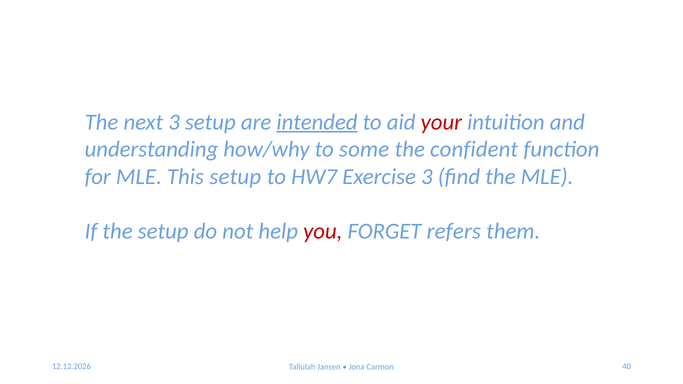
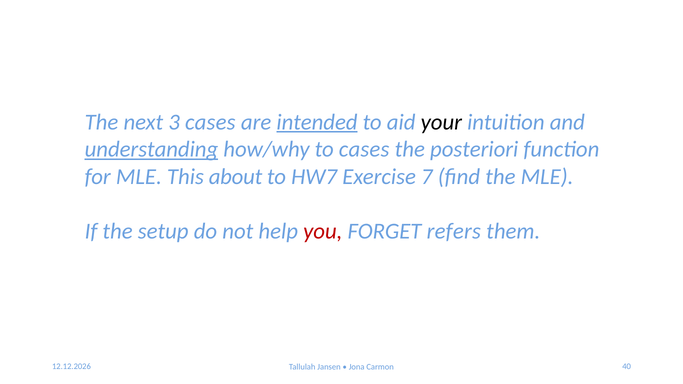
3 setup: setup -> cases
your colour: red -> black
understanding underline: none -> present
to some: some -> cases
confident: confident -> posteriori
This setup: setup -> about
Exercise 3: 3 -> 7
